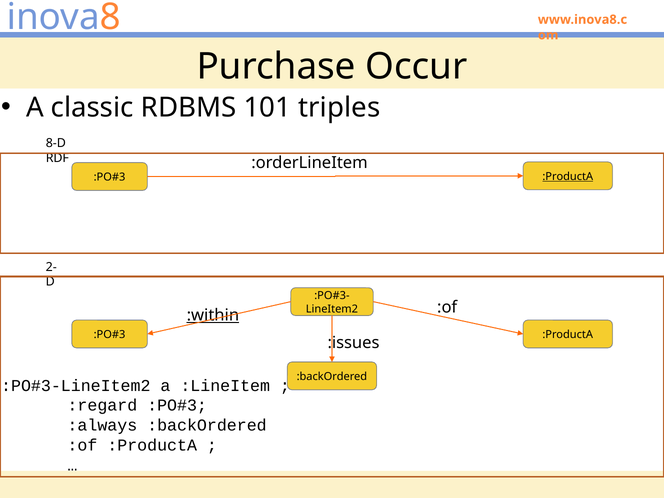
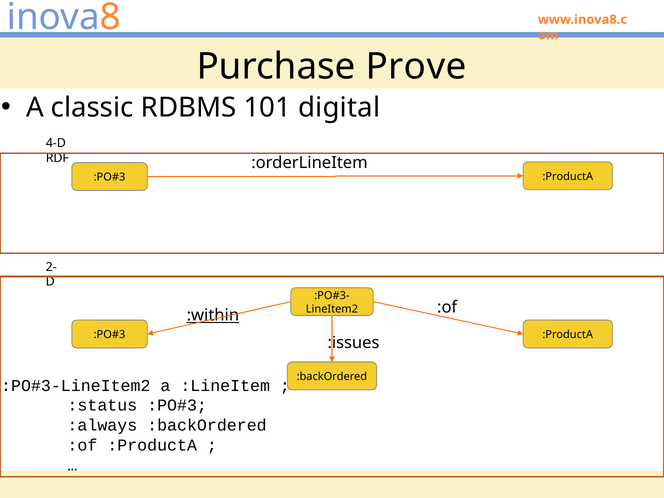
Occur: Occur -> Prove
triples: triples -> digital
8-D: 8-D -> 4-D
:ProductA at (568, 177) underline: present -> none
:regard: :regard -> :status
